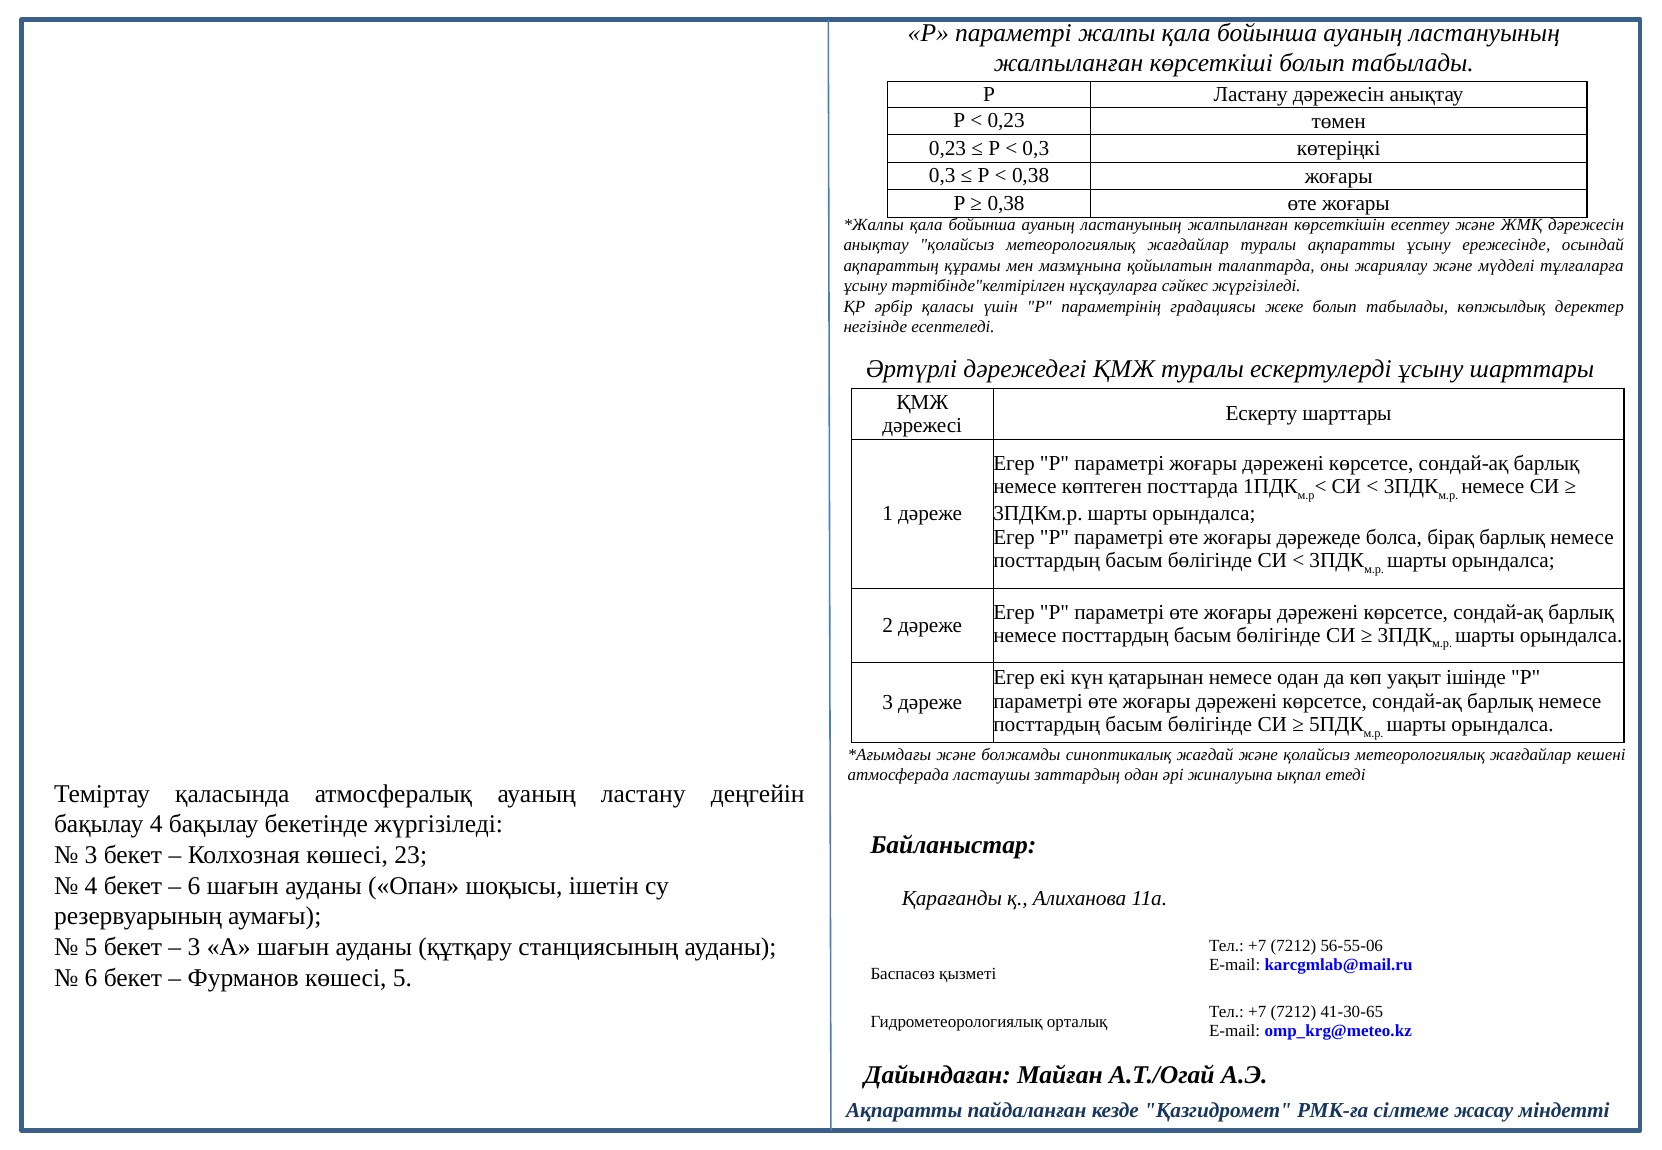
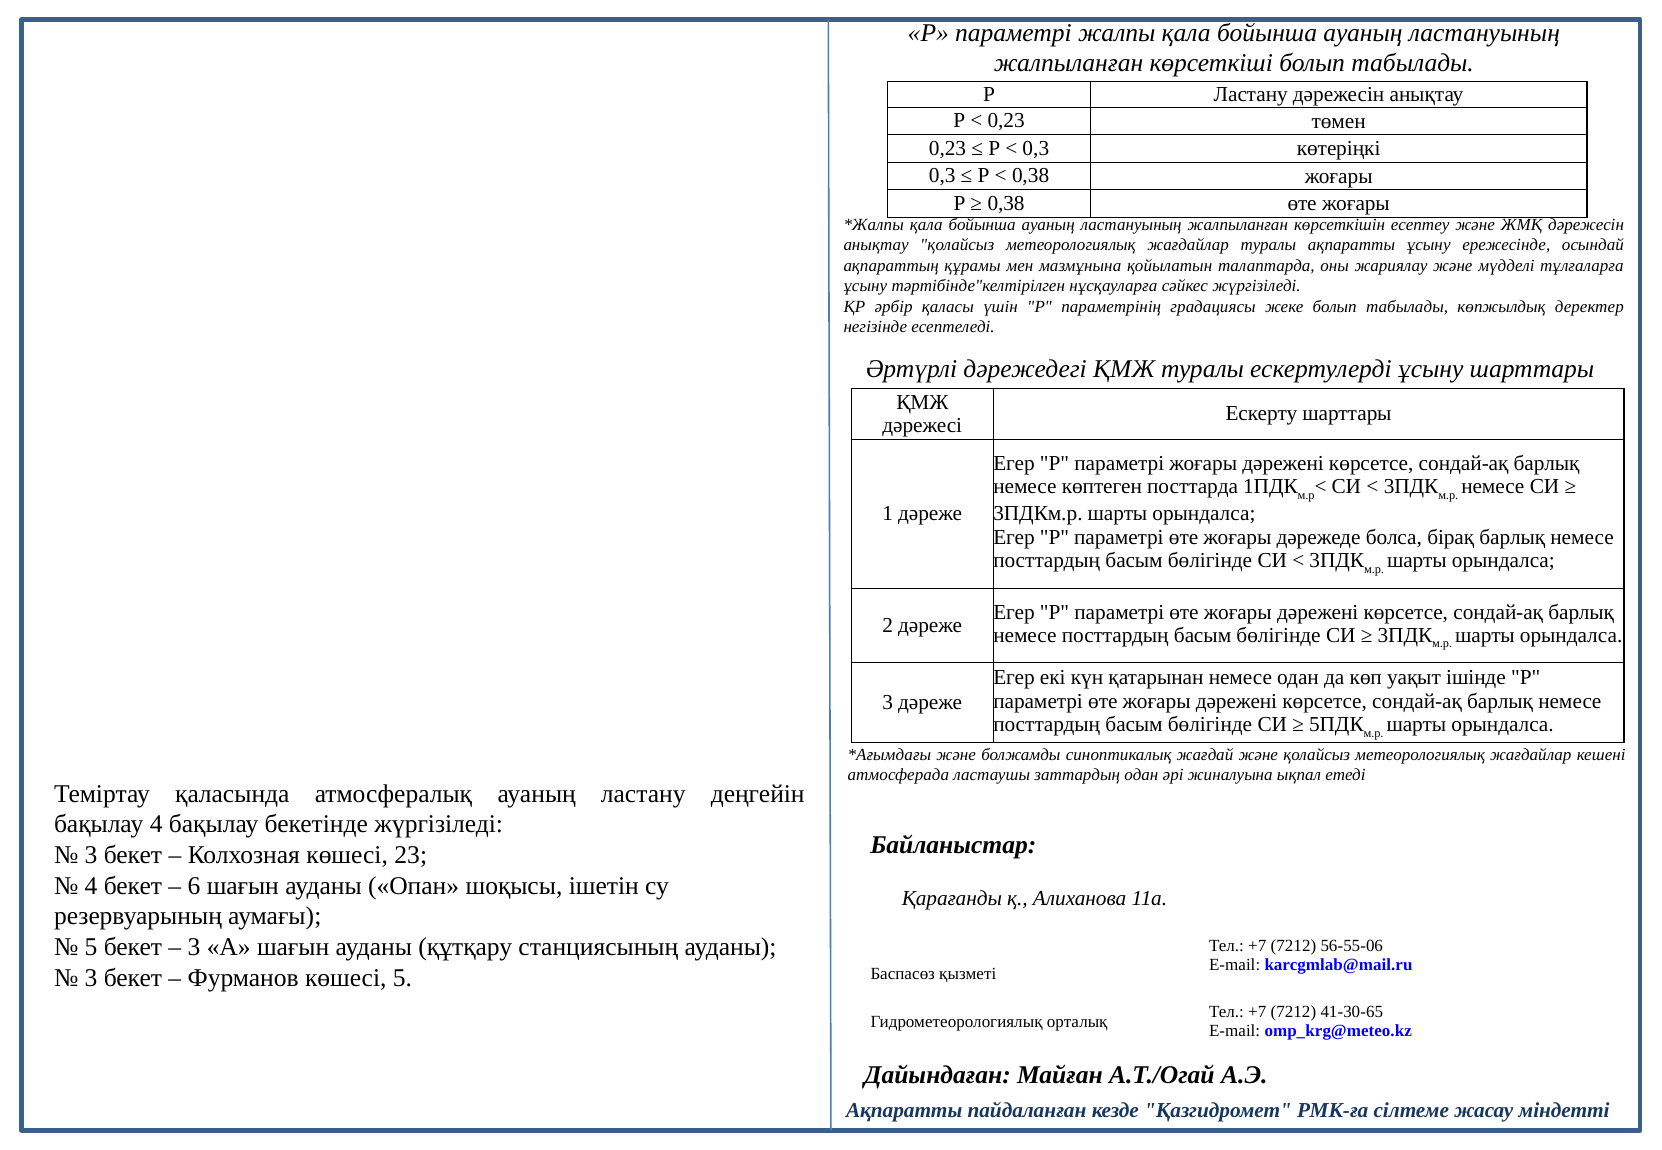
6 at (91, 978): 6 -> 3
